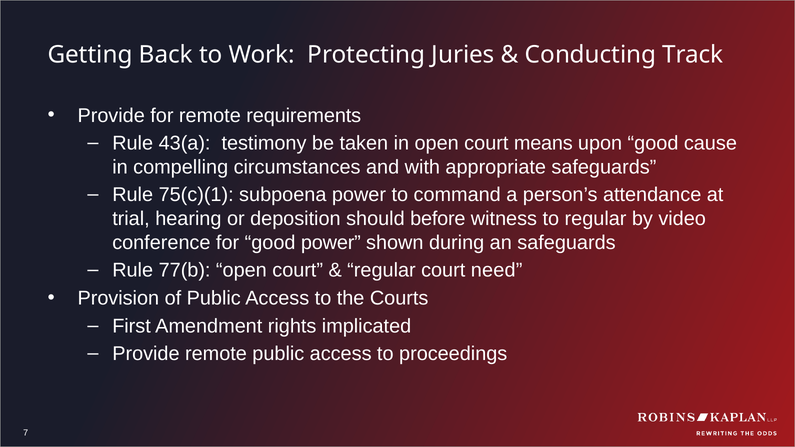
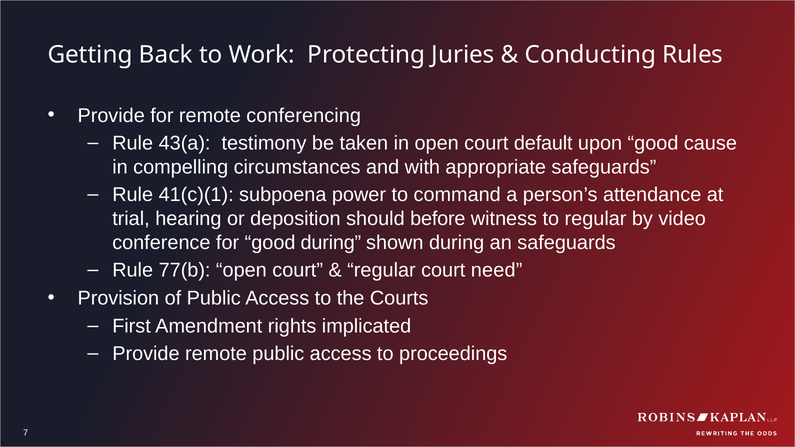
Track: Track -> Rules
requirements: requirements -> conferencing
means: means -> default
75(c)(1: 75(c)(1 -> 41(c)(1
good power: power -> during
